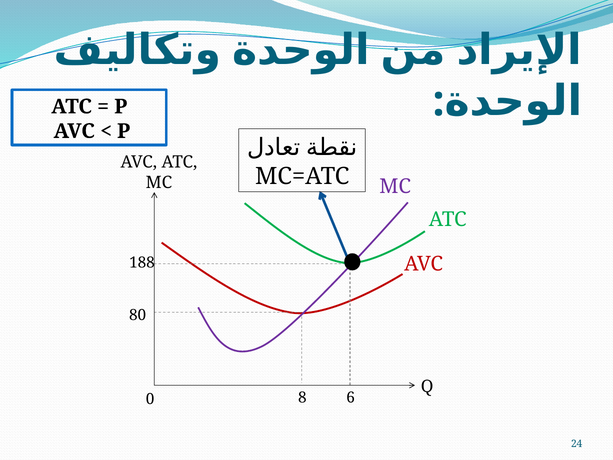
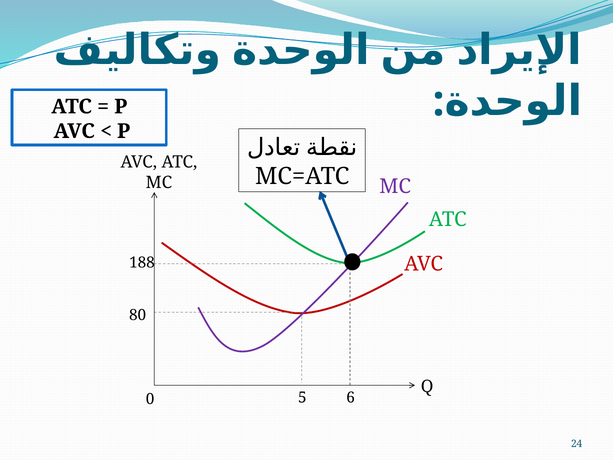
8: 8 -> 5
